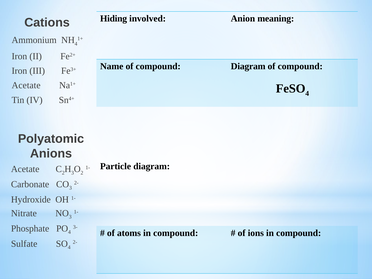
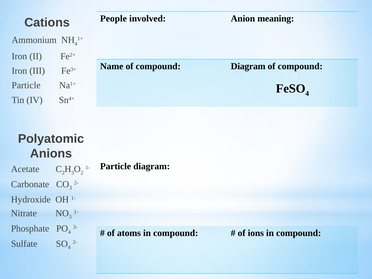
Hiding: Hiding -> People
Acetate at (26, 85): Acetate -> Particle
